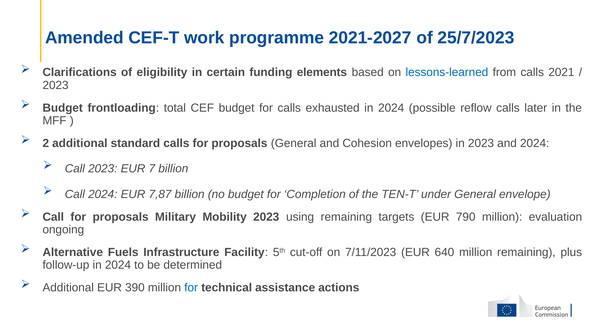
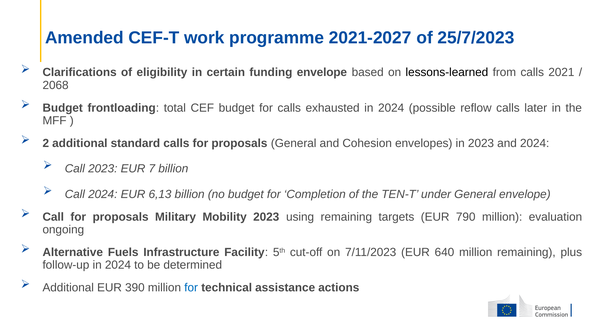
funding elements: elements -> envelope
lessons-learned colour: blue -> black
2023 at (56, 85): 2023 -> 2068
7,87: 7,87 -> 6,13
